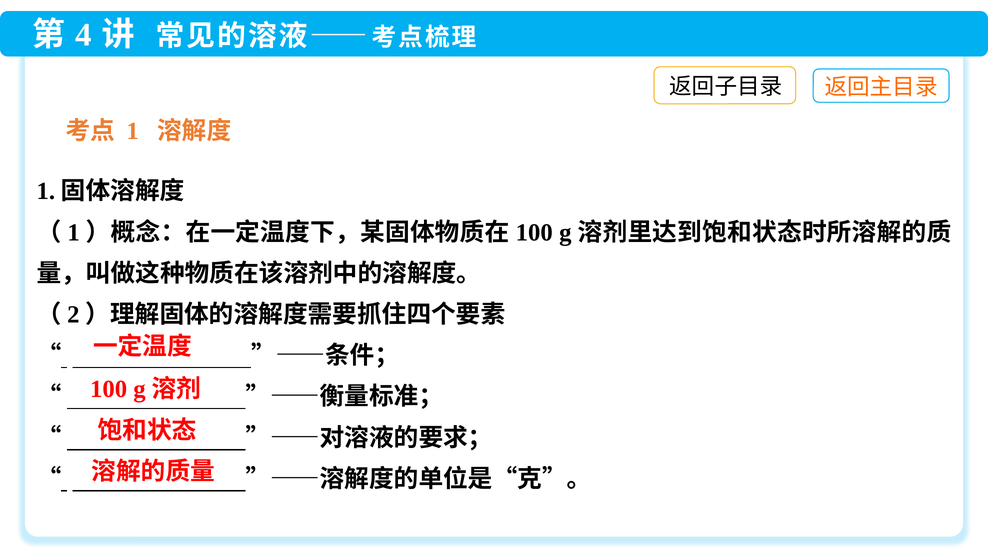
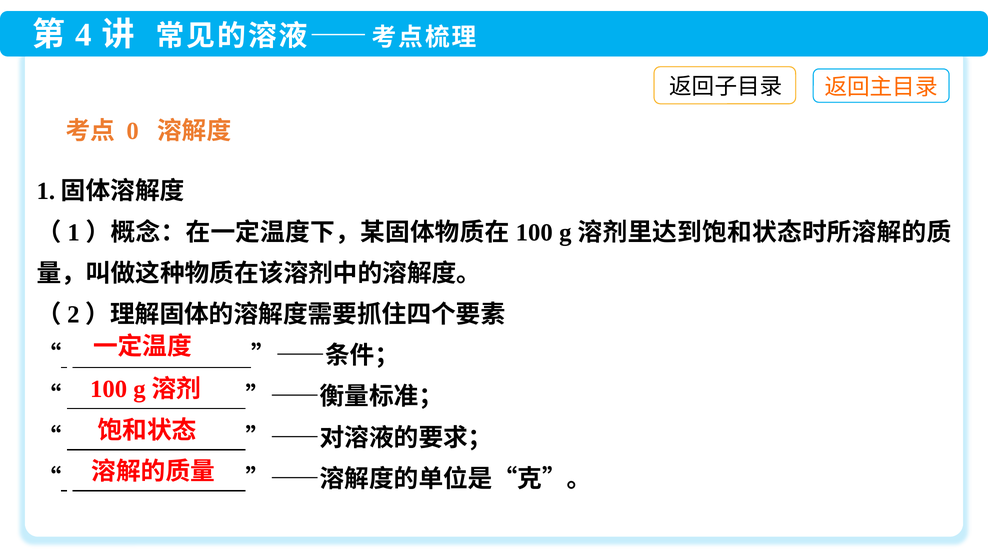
1: 1 -> 0
